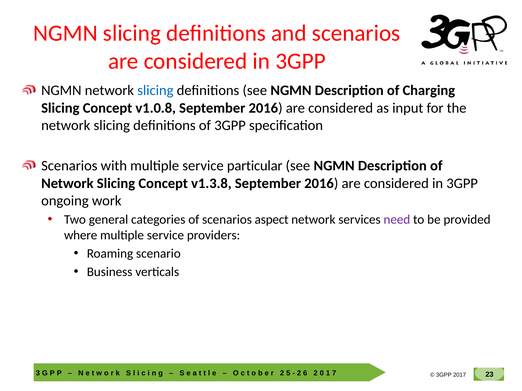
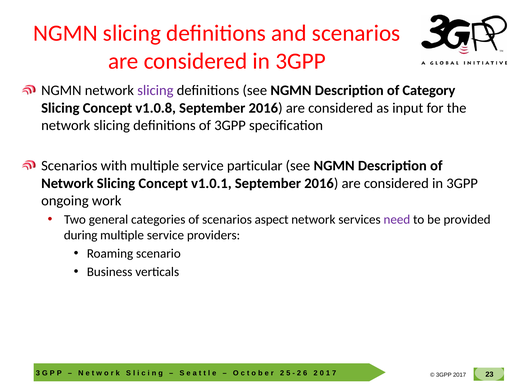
slicing at (155, 91) colour: blue -> purple
Charging: Charging -> Category
v1.3.8: v1.3.8 -> v1.0.1
where: where -> during
